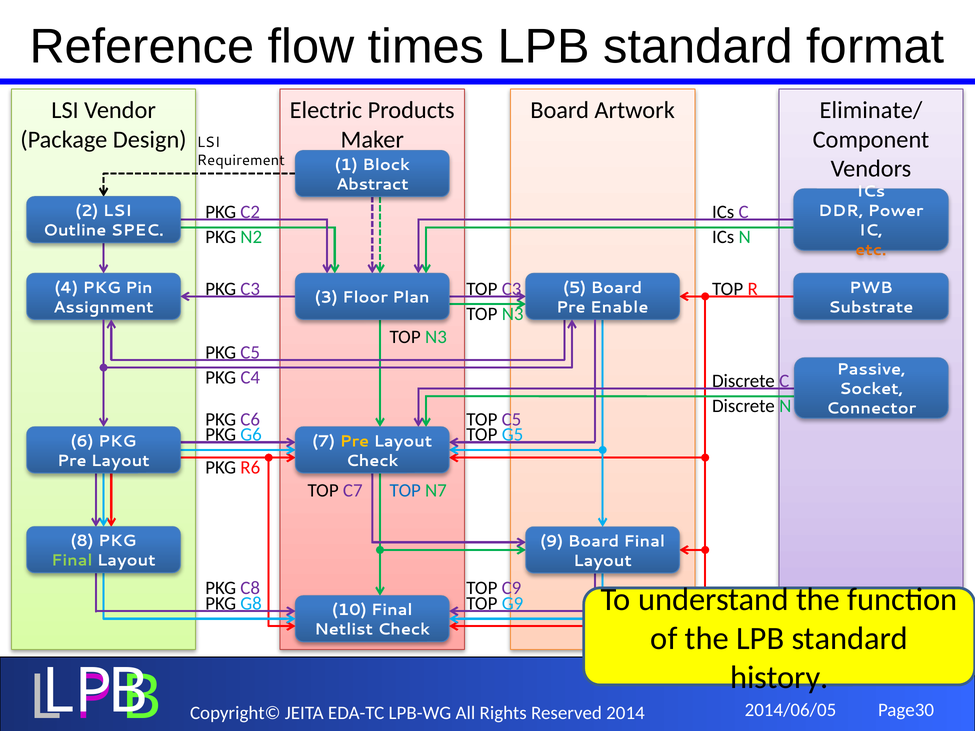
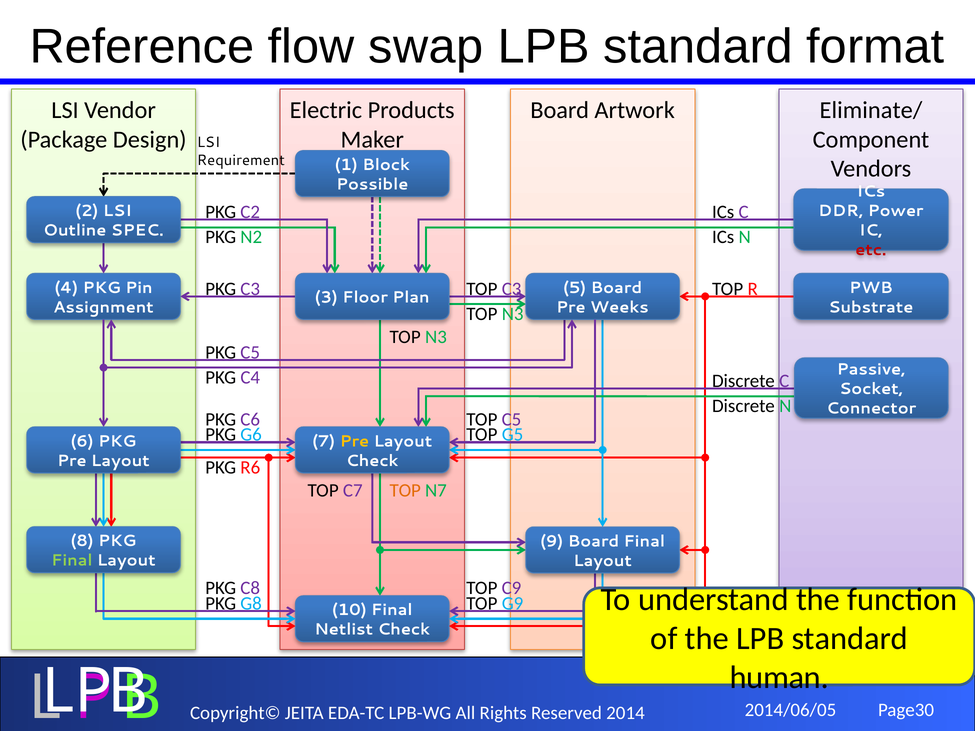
times: times -> swap
Abstract: Abstract -> Possible
etc colour: orange -> red
Enable: Enable -> Weeks
TOP at (405, 491) colour: blue -> orange
history: history -> human
